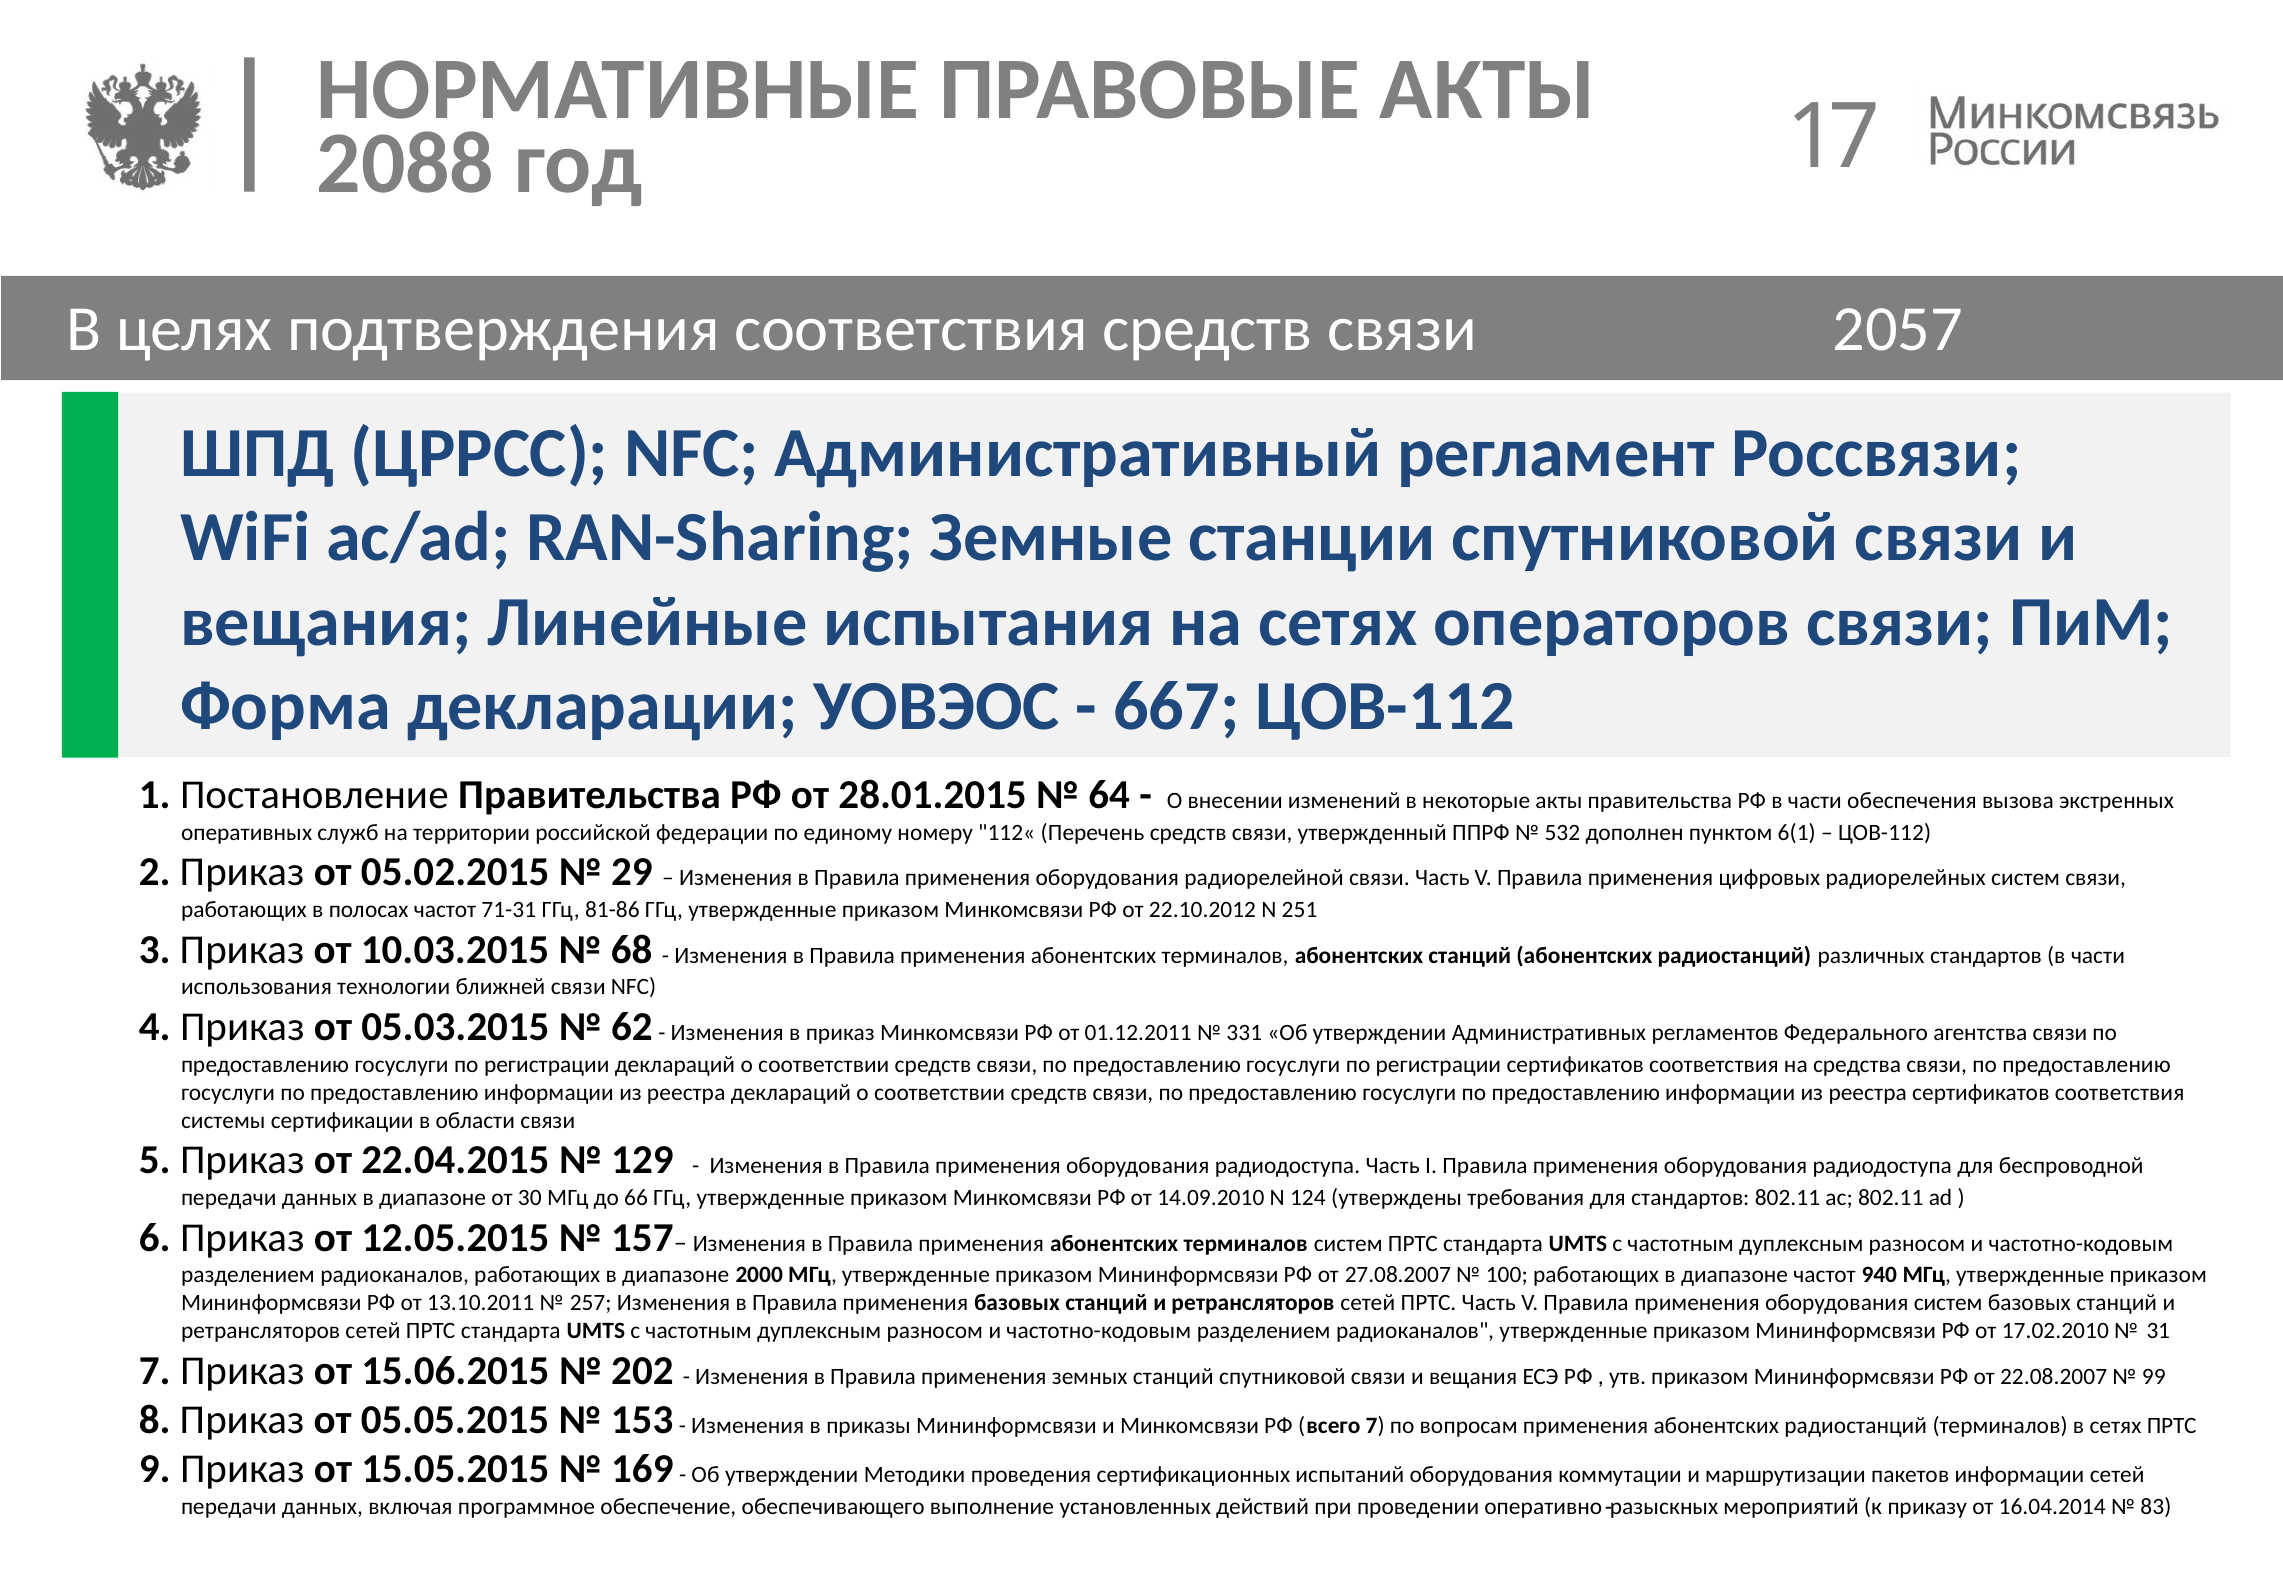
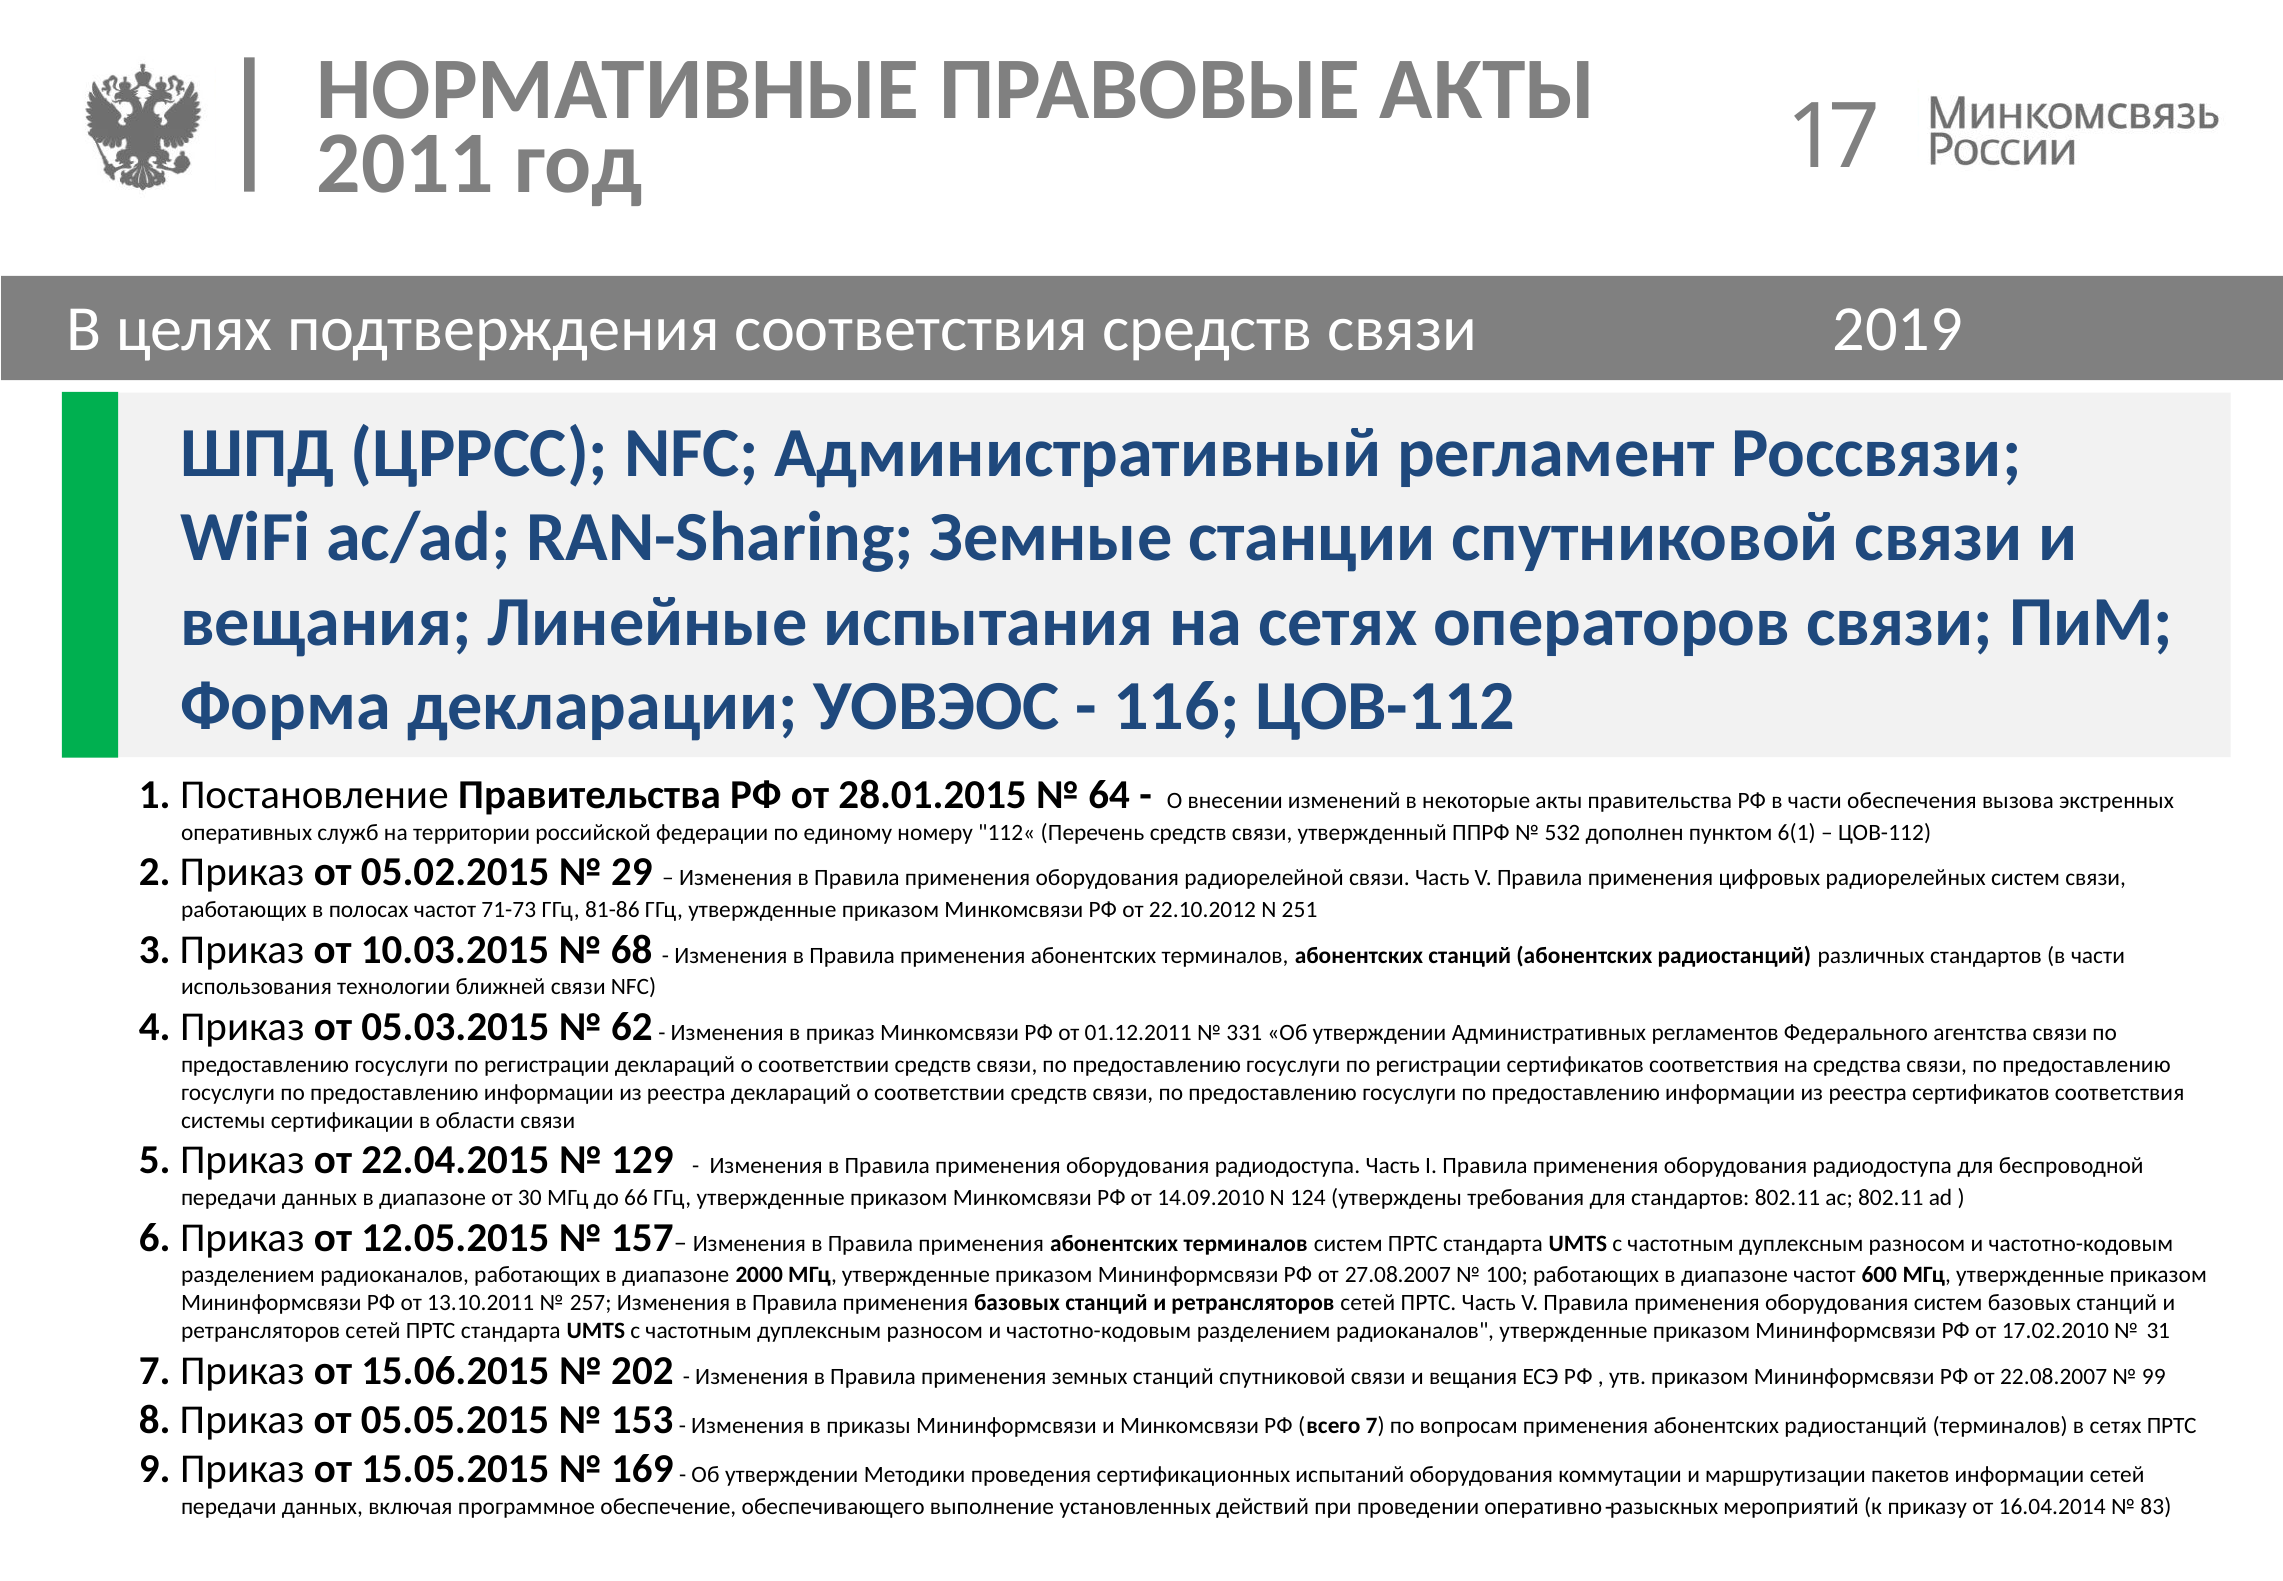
2088: 2088 -> 2011
2057: 2057 -> 2019
667: 667 -> 116
71-31: 71-31 -> 71-73
940: 940 -> 600
